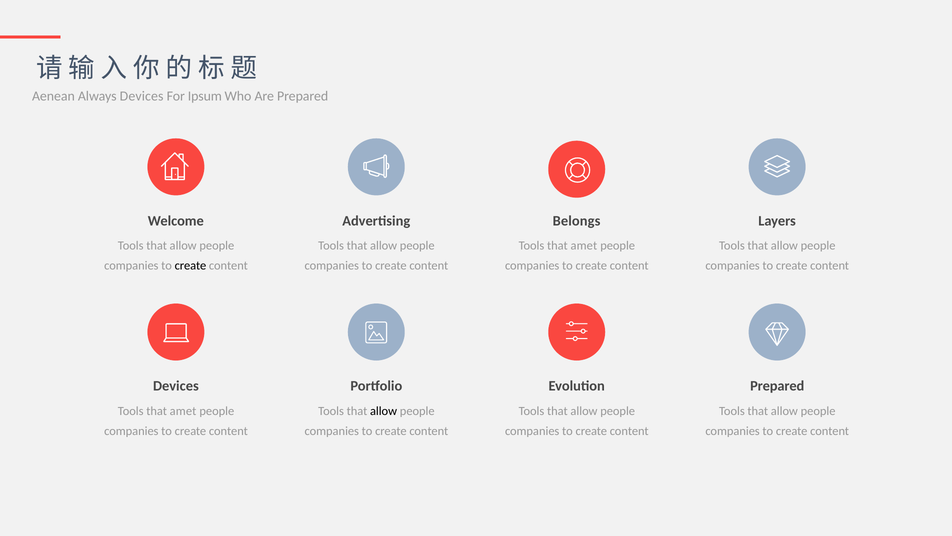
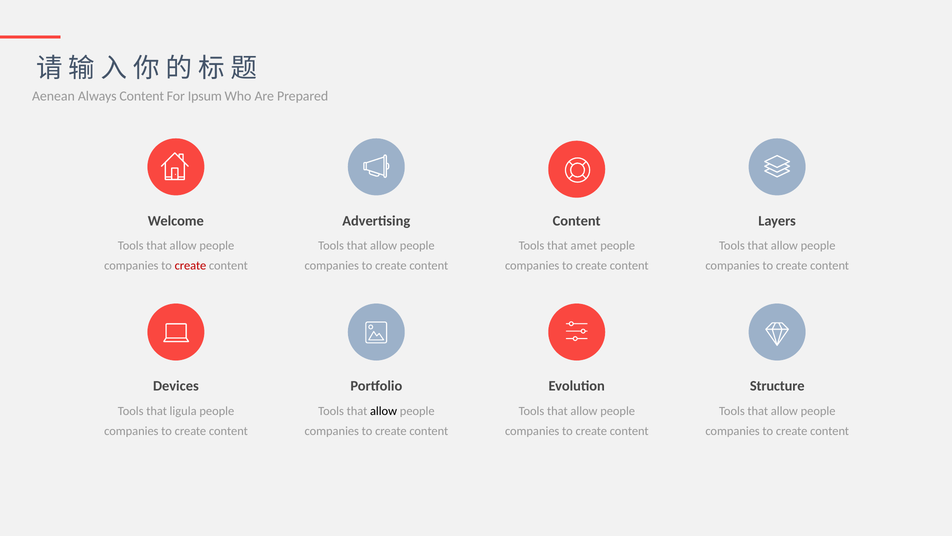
Always Devices: Devices -> Content
Belongs at (577, 221): Belongs -> Content
create at (190, 266) colour: black -> red
Prepared at (777, 386): Prepared -> Structure
amet at (183, 411): amet -> ligula
